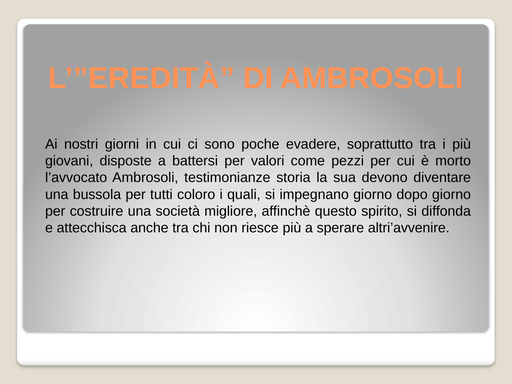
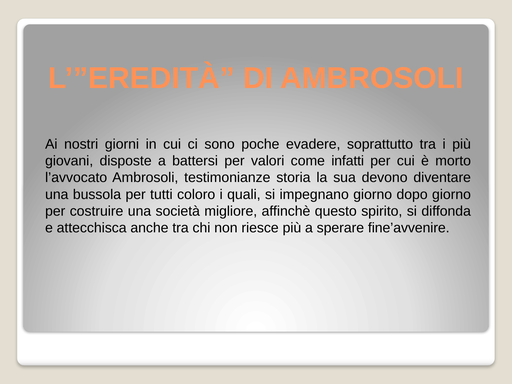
pezzi: pezzi -> infatti
altri’avvenire: altri’avvenire -> fine’avvenire
